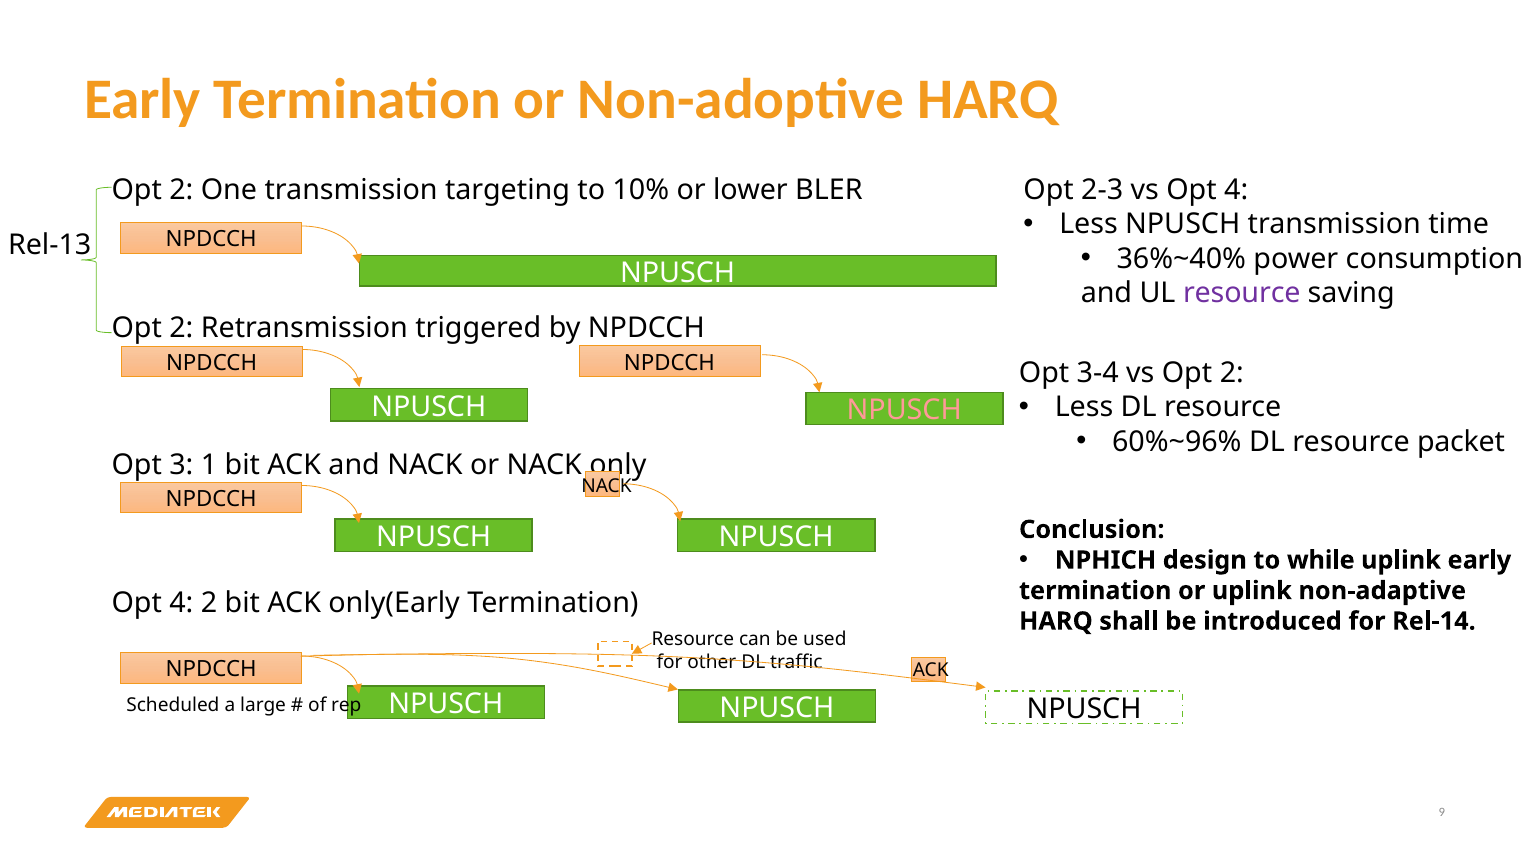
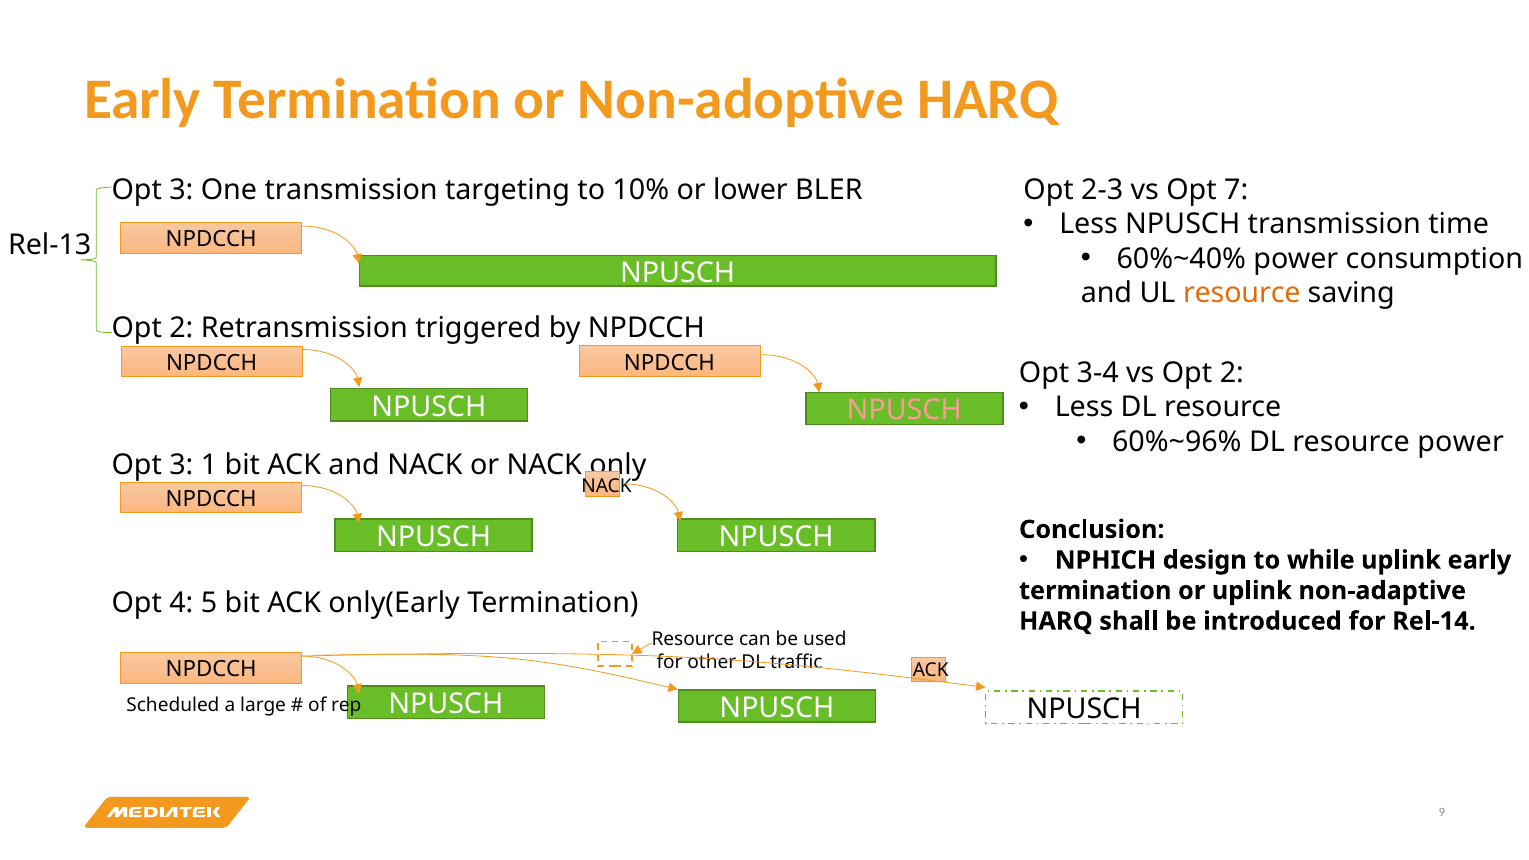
vs Opt 4: 4 -> 7
2 at (181, 190): 2 -> 3
36%~40%: 36%~40% -> 60%~40%
resource at (1242, 293) colour: purple -> orange
resource packet: packet -> power
4 2: 2 -> 5
